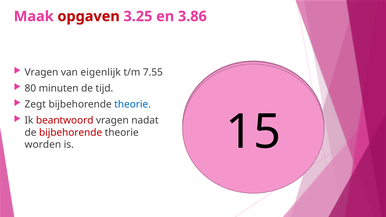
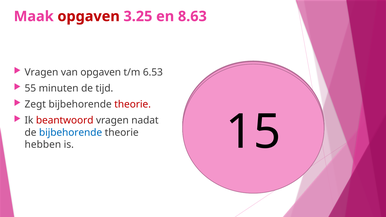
3.86: 3.86 -> 8.63
van eigenlijk: eigenlijk -> opgaven
7.55: 7.55 -> 6.53
80: 80 -> 55
theorie at (133, 104) colour: blue -> red
bijbehorende at (71, 133) colour: red -> blue
worden: worden -> hebben
